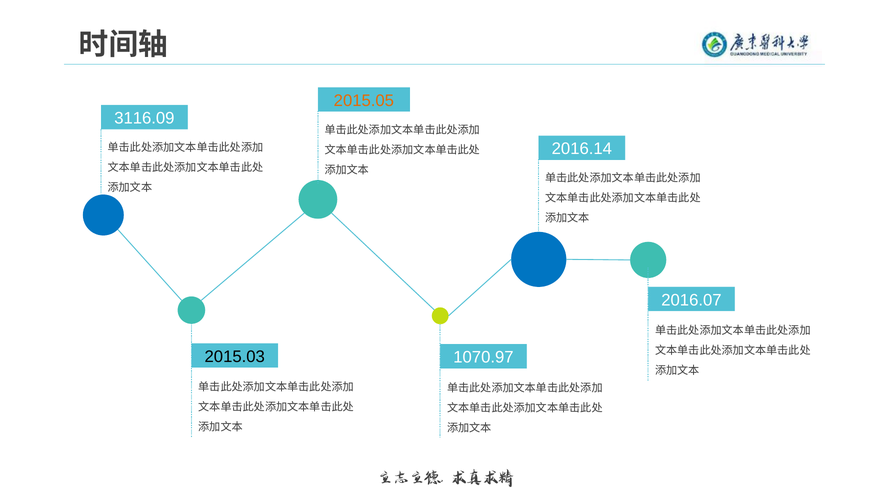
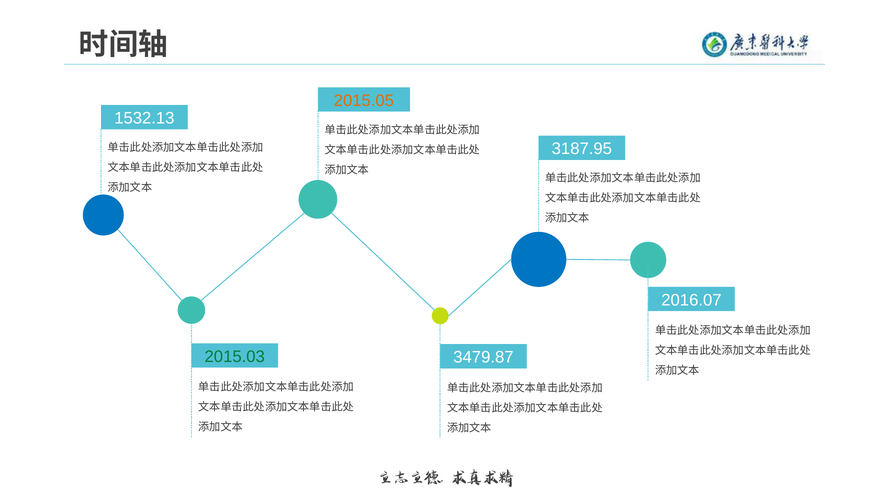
3116.09: 3116.09 -> 1532.13
2016.14: 2016.14 -> 3187.95
2015.03 colour: black -> green
1070.97: 1070.97 -> 3479.87
